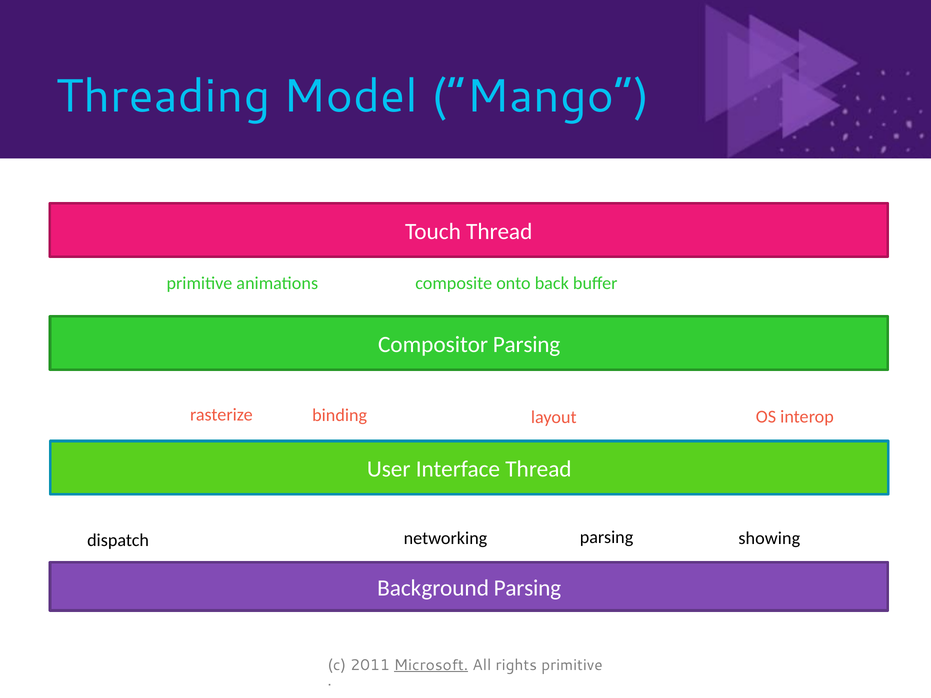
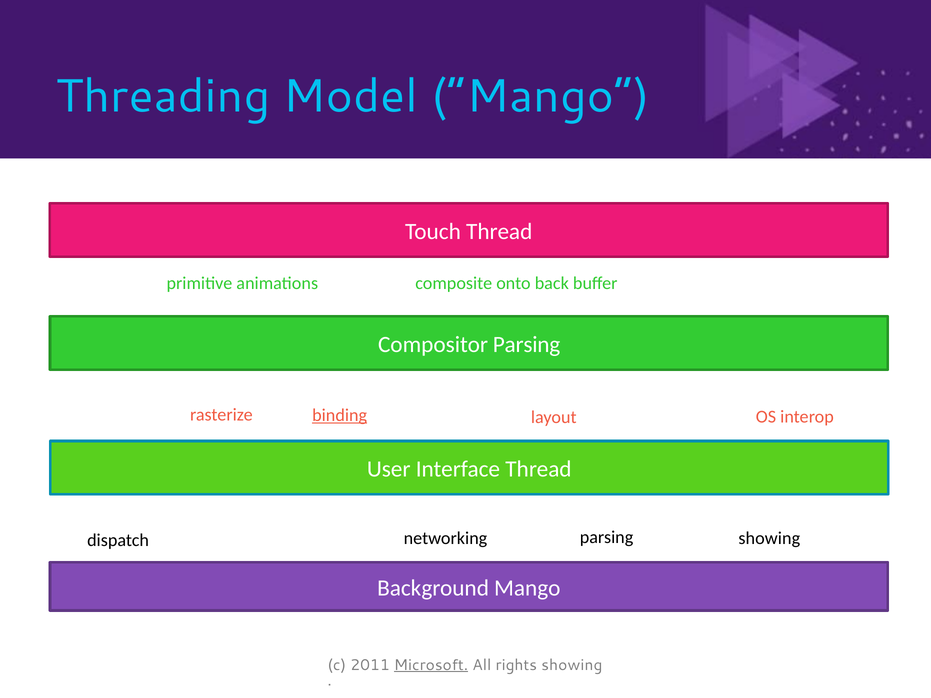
binding underline: none -> present
Background Parsing: Parsing -> Mango
rights primitive: primitive -> showing
